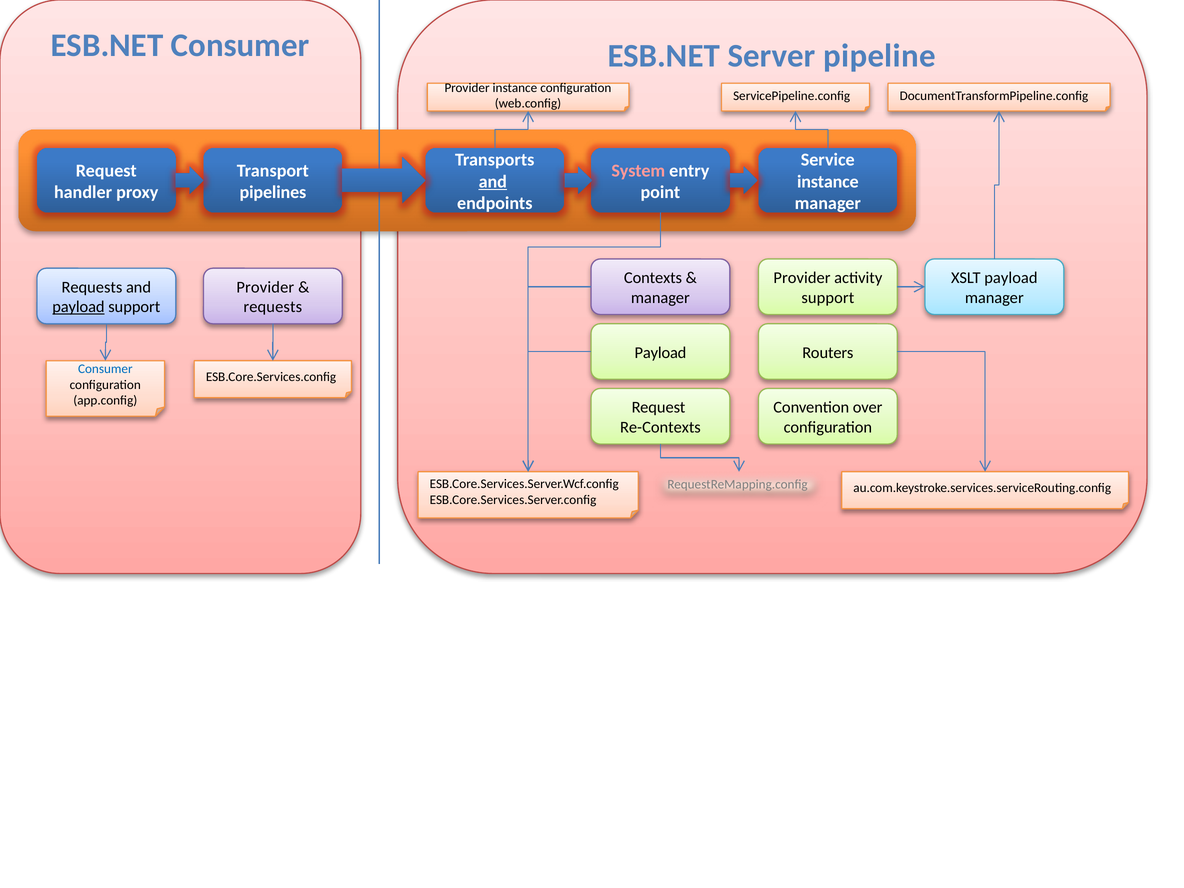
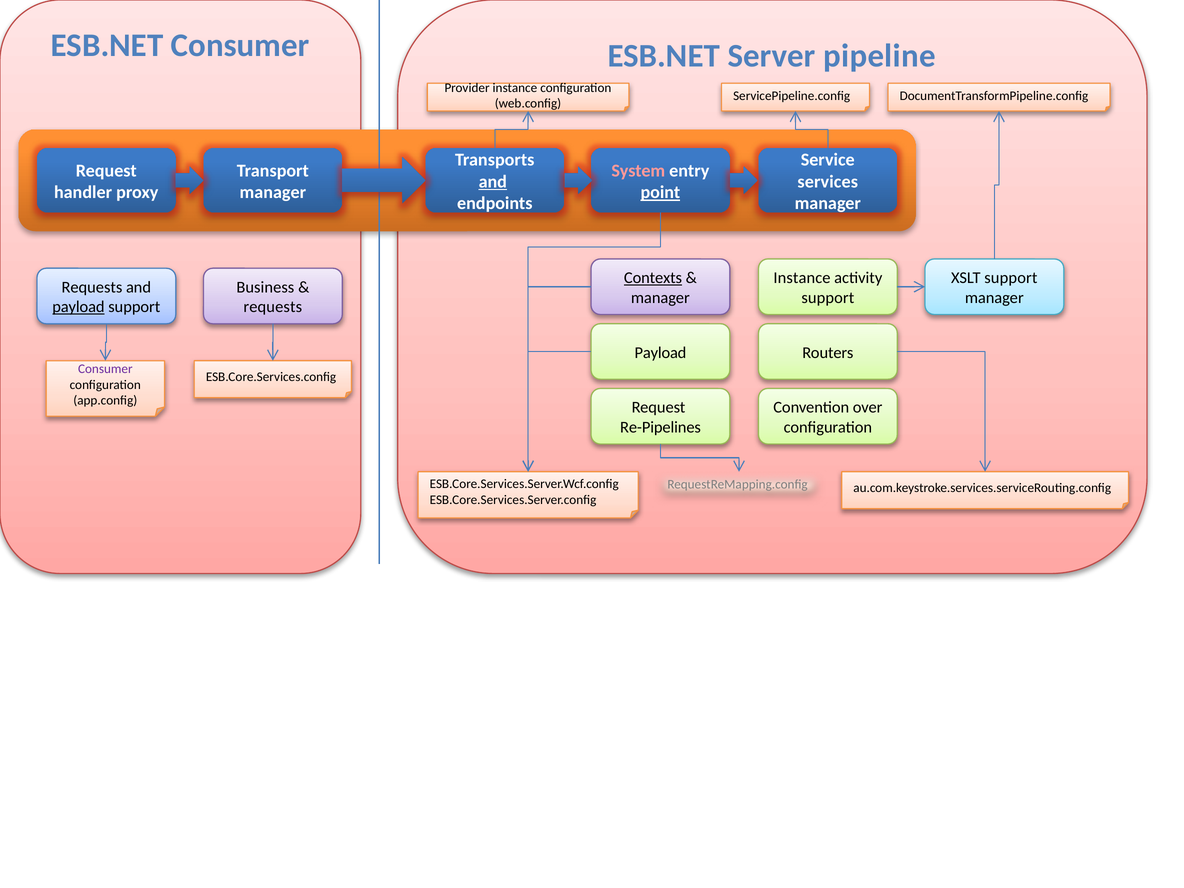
instance at (828, 182): instance -> services
pipelines at (273, 192): pipelines -> manager
point underline: none -> present
Contexts underline: none -> present
Provider at (802, 278): Provider -> Instance
XSLT payload: payload -> support
Provider at (265, 287): Provider -> Business
Consumer at (105, 369) colour: blue -> purple
Re-Contexts: Re-Contexts -> Re-Pipelines
